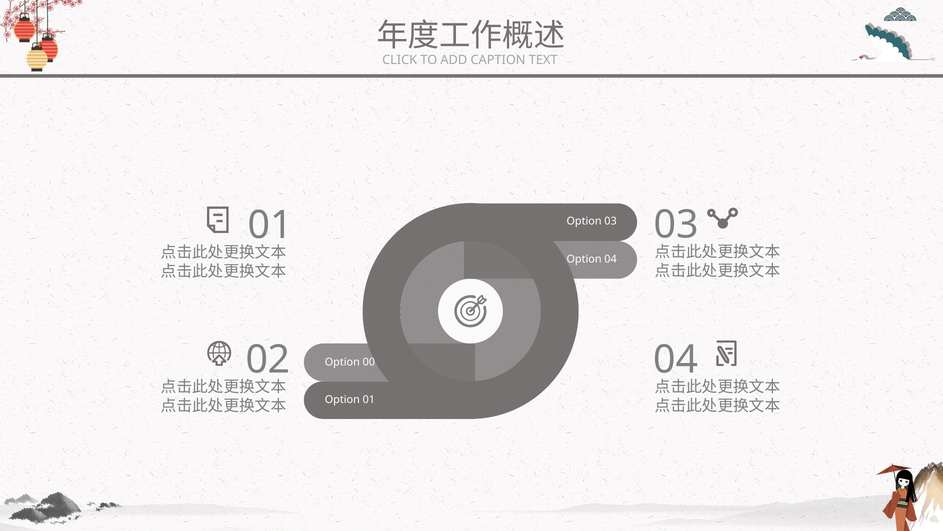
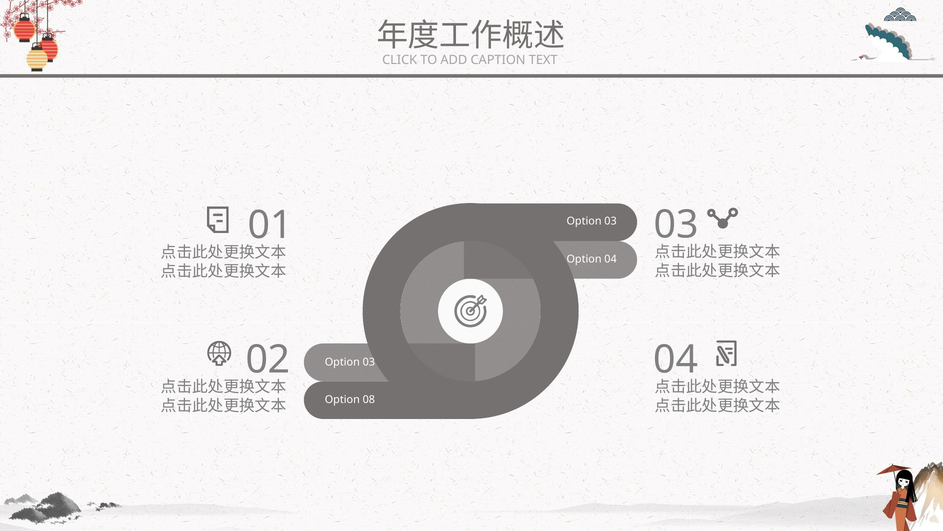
00 at (369, 362): 00 -> 03
Option 01: 01 -> 08
